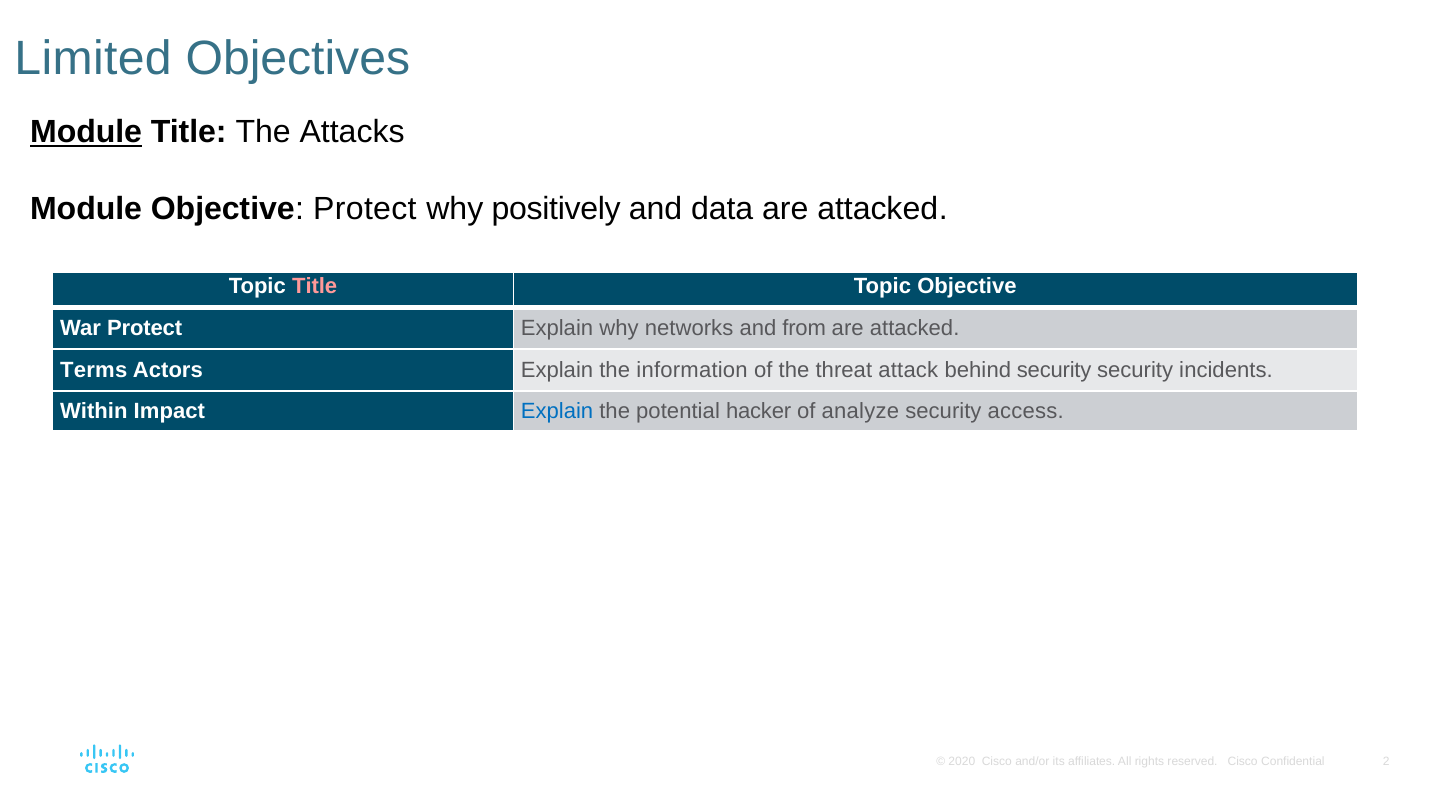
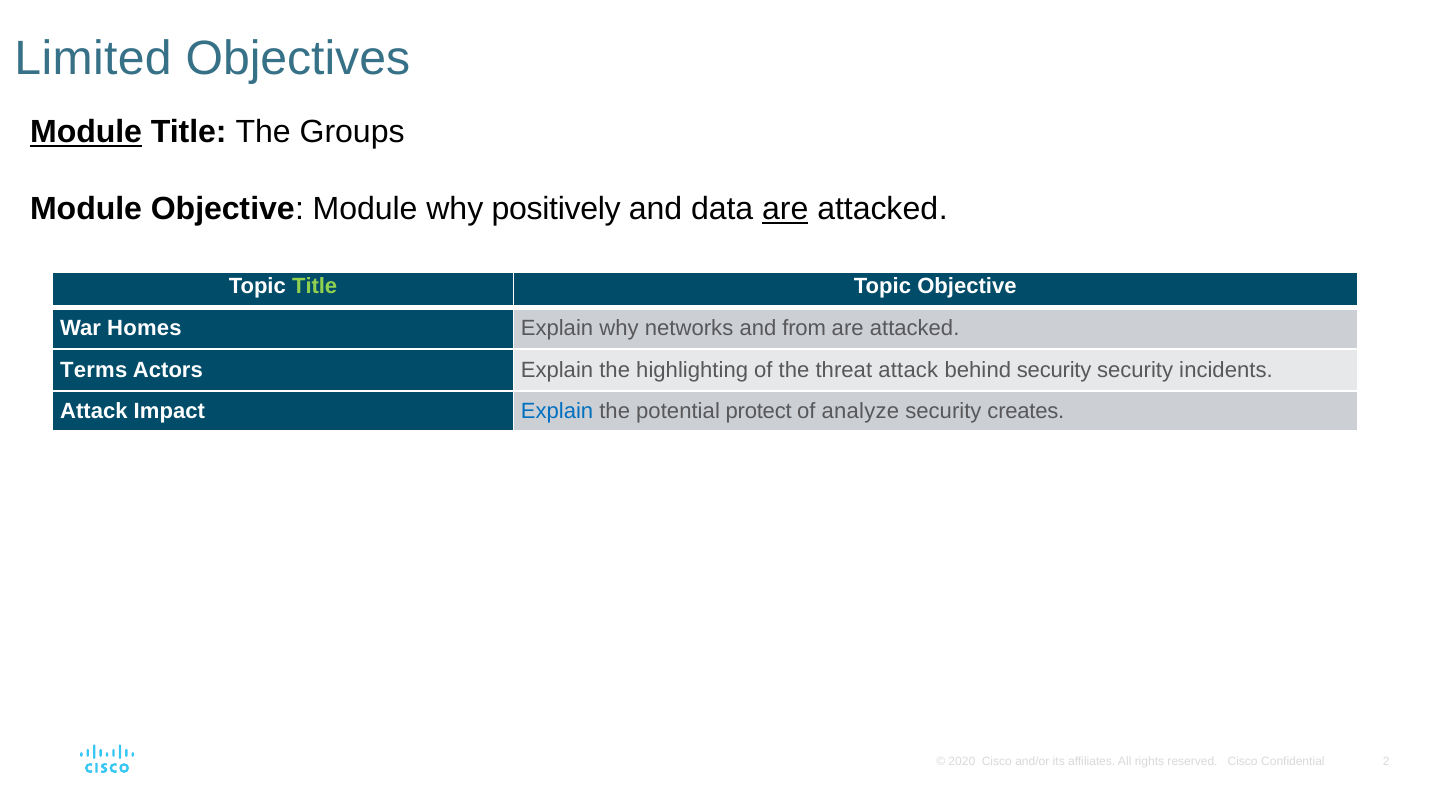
Attacks: Attacks -> Groups
Objective Protect: Protect -> Module
are at (785, 209) underline: none -> present
Title at (315, 287) colour: pink -> light green
War Protect: Protect -> Homes
information: information -> highlighting
Within at (94, 411): Within -> Attack
hacker: hacker -> protect
access: access -> creates
